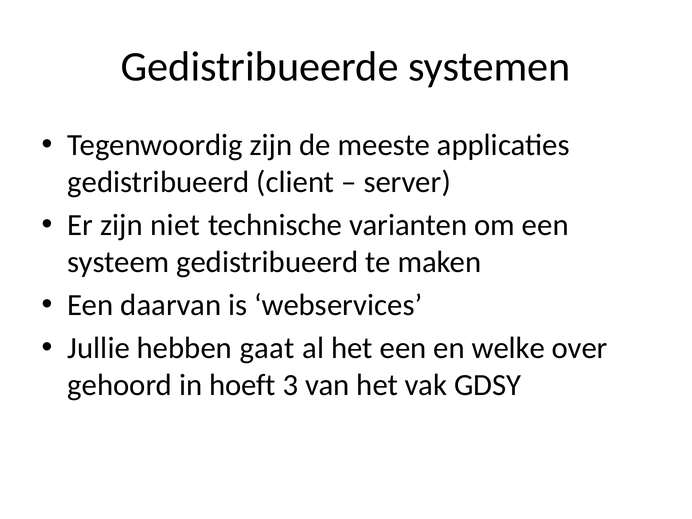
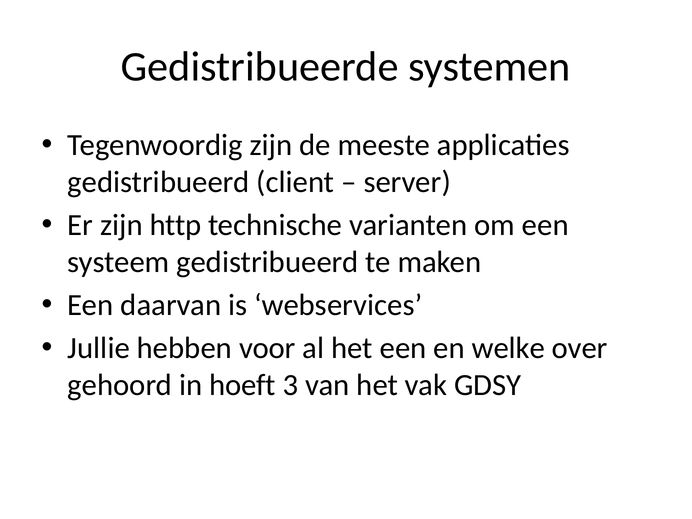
niet: niet -> http
gaat: gaat -> voor
